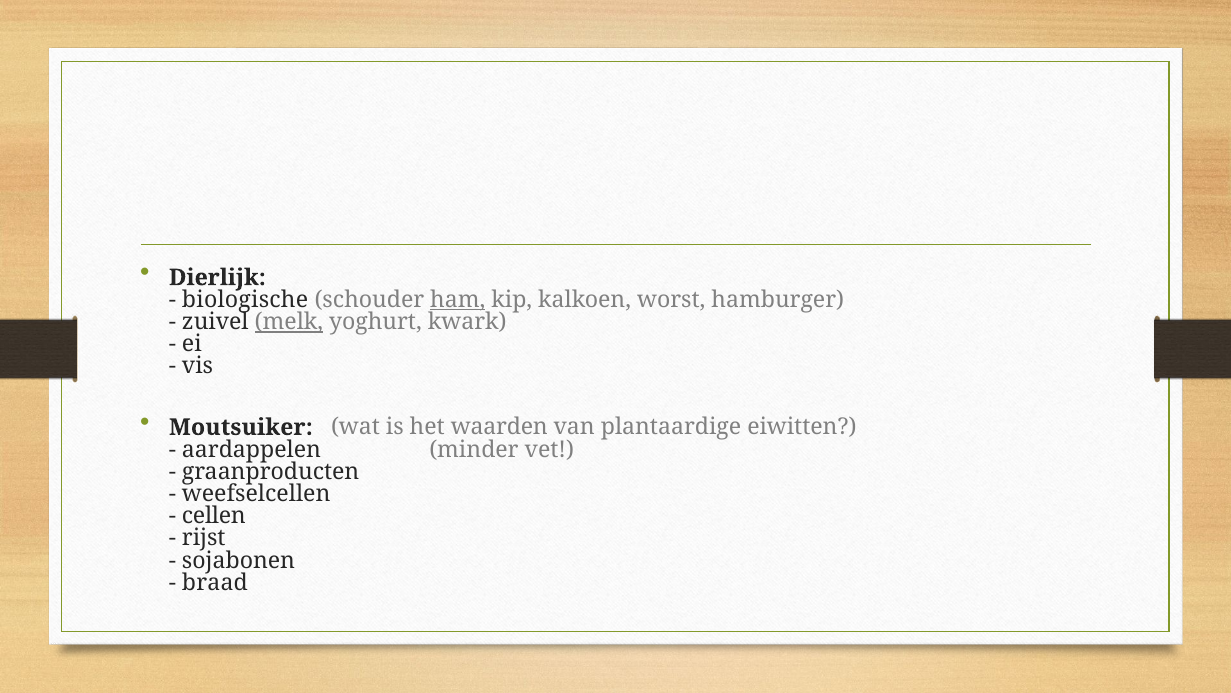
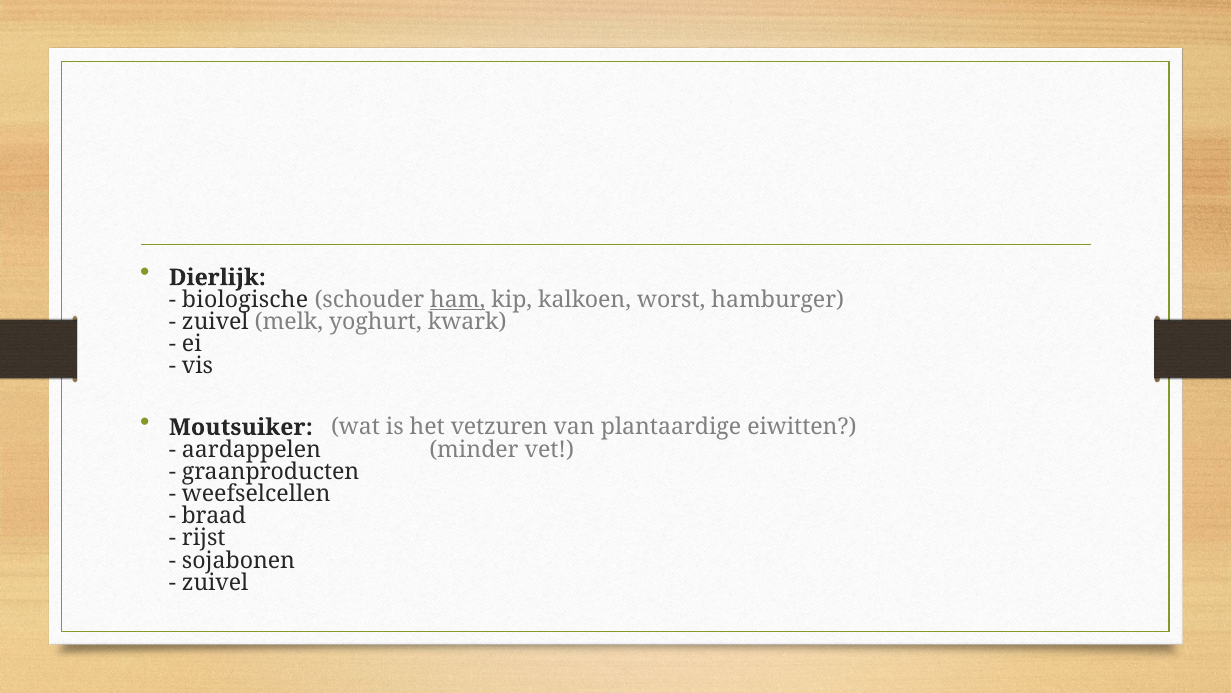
melk underline: present -> none
waarden: waarden -> vetzuren
cellen: cellen -> braad
braad at (215, 582): braad -> zuivel
